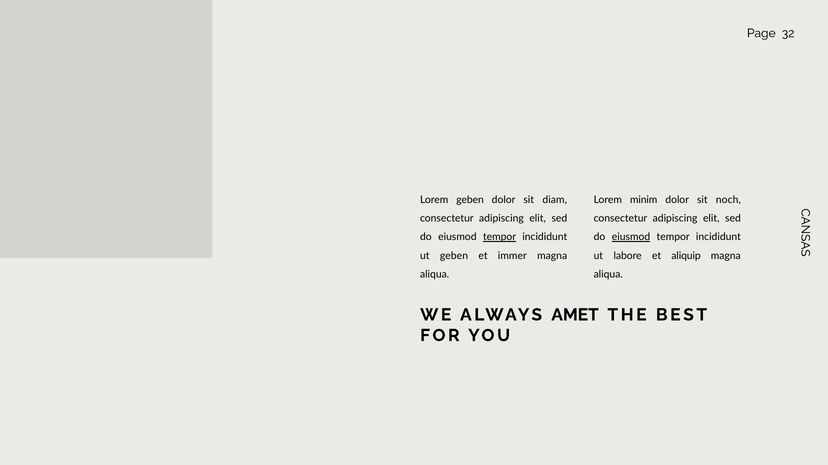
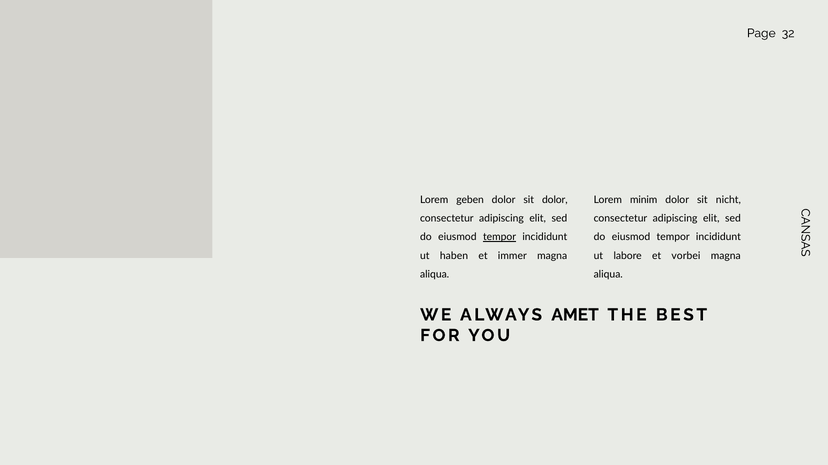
sit diam: diam -> dolor
noch: noch -> nicht
eiusmod at (631, 237) underline: present -> none
ut geben: geben -> haben
aliquip: aliquip -> vorbei
